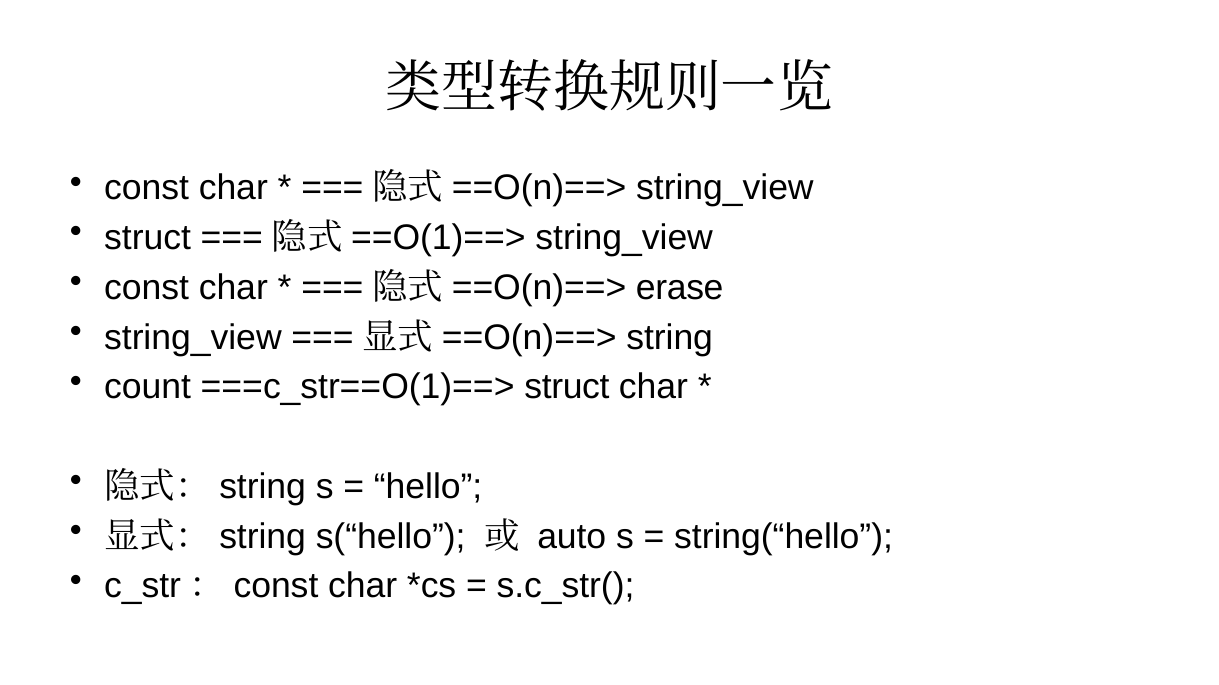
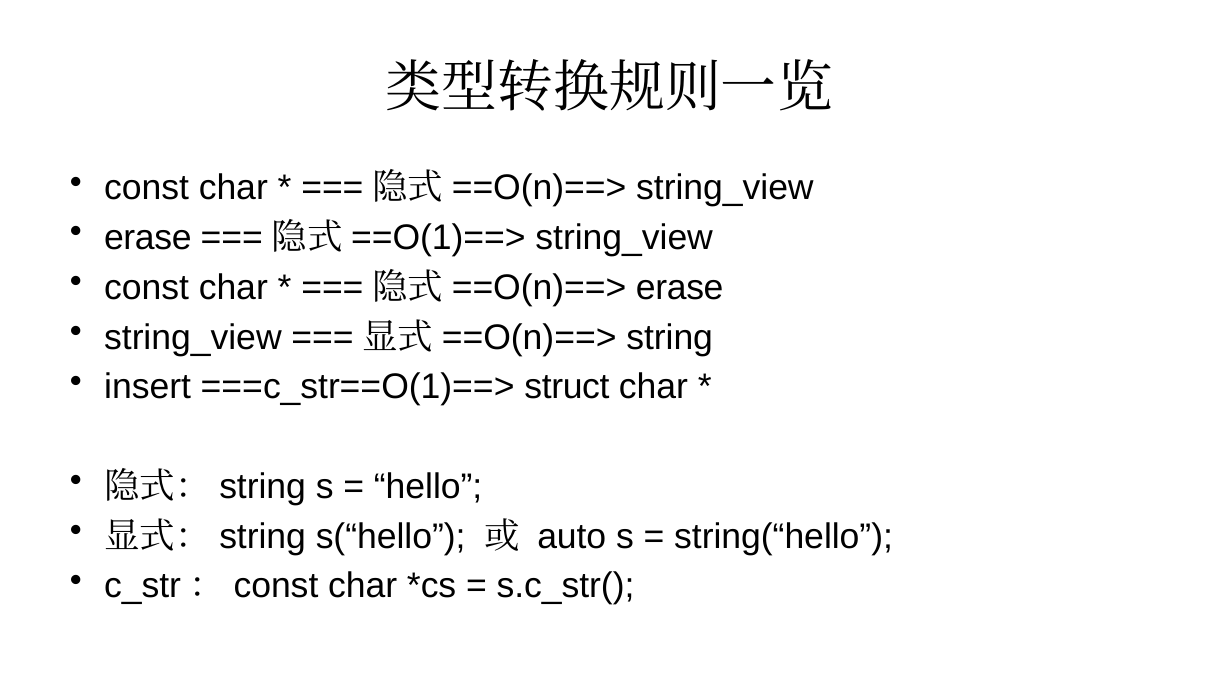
struct at (148, 238): struct -> erase
count: count -> insert
